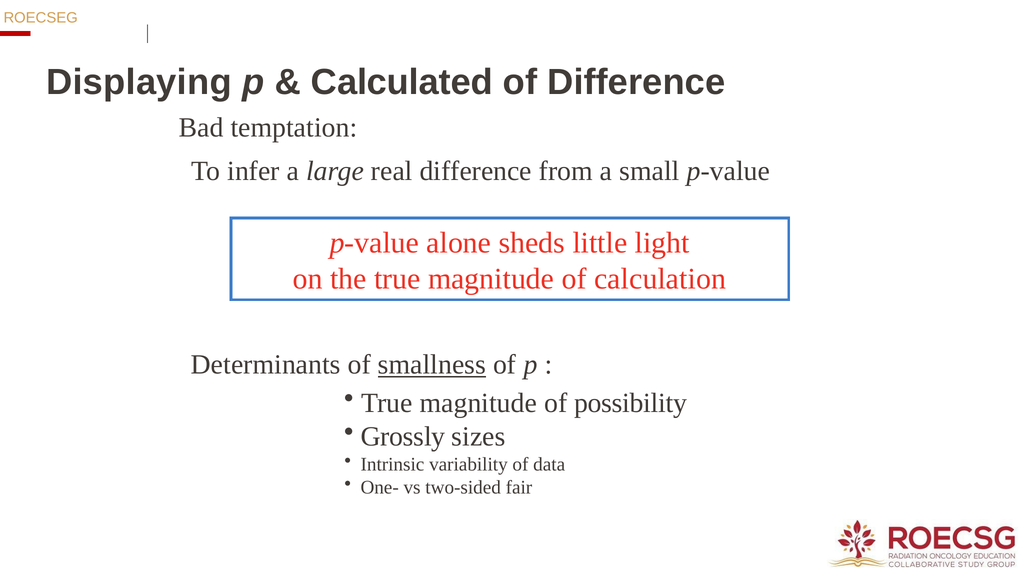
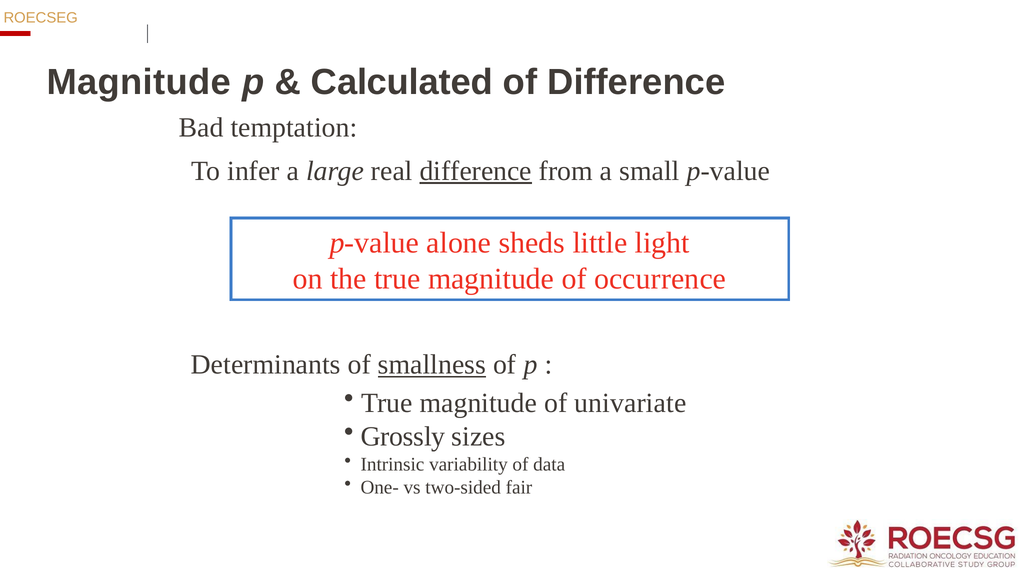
Displaying at (139, 82): Displaying -> Magnitude
difference at (476, 171) underline: none -> present
calculation: calculation -> occurrence
possibility: possibility -> univariate
